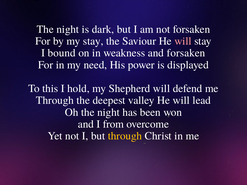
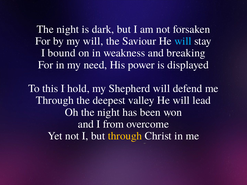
my stay: stay -> will
will at (183, 41) colour: pink -> light blue
and forsaken: forsaken -> breaking
